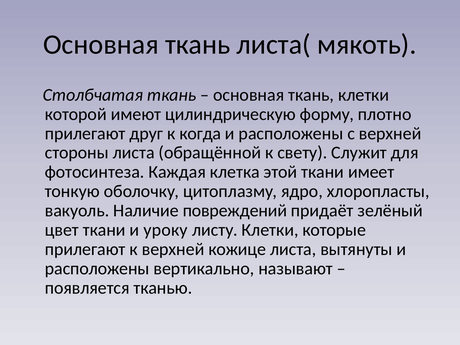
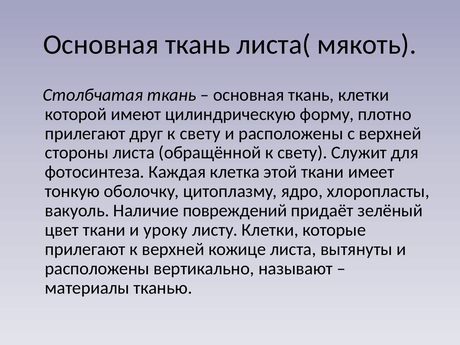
друг к когда: когда -> свету
появляется: появляется -> материалы
